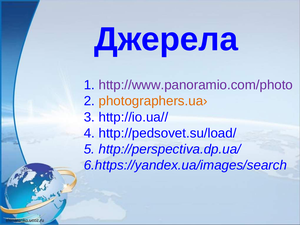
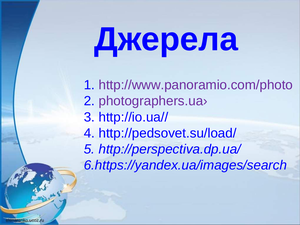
photographers.ua› colour: orange -> purple
